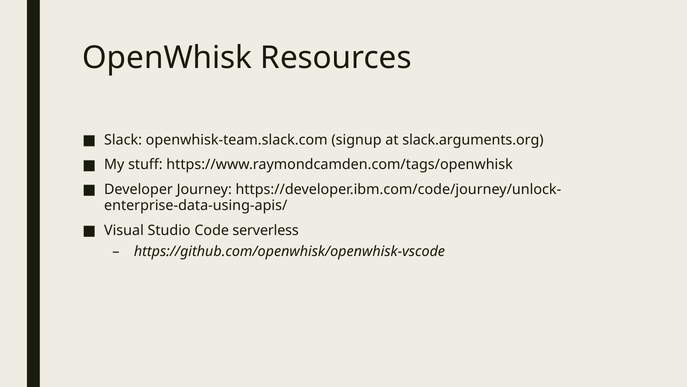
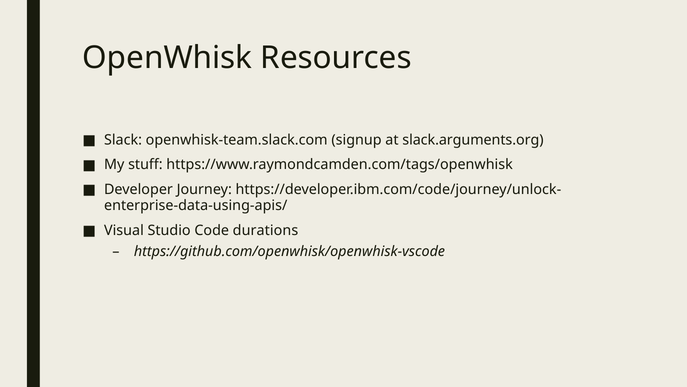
serverless: serverless -> durations
